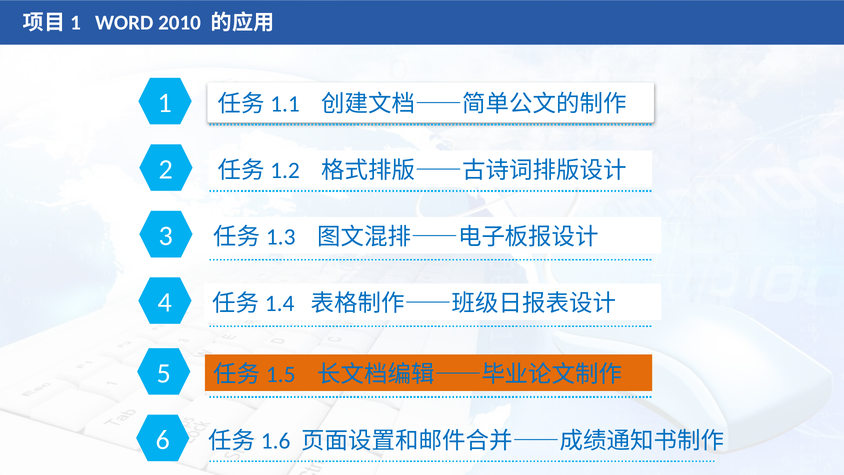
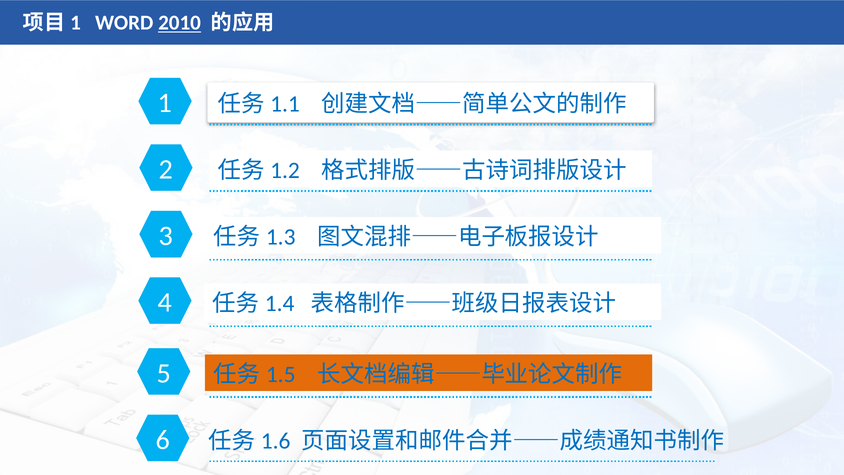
2010 underline: none -> present
